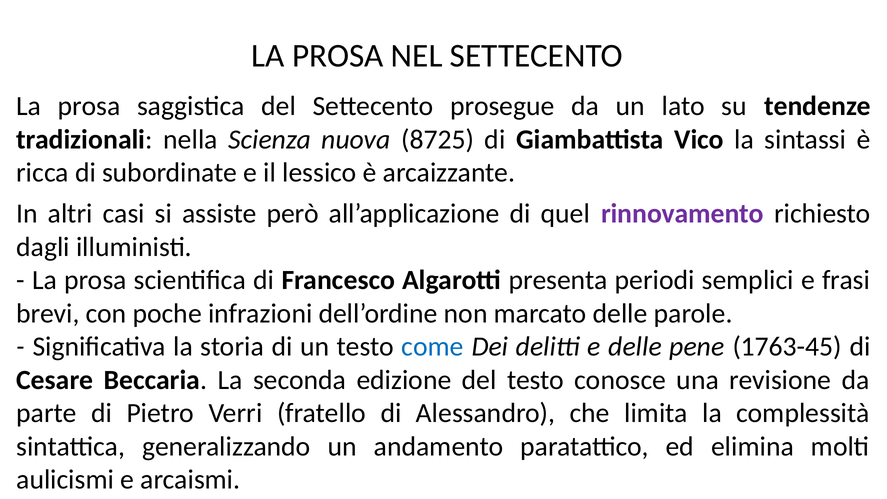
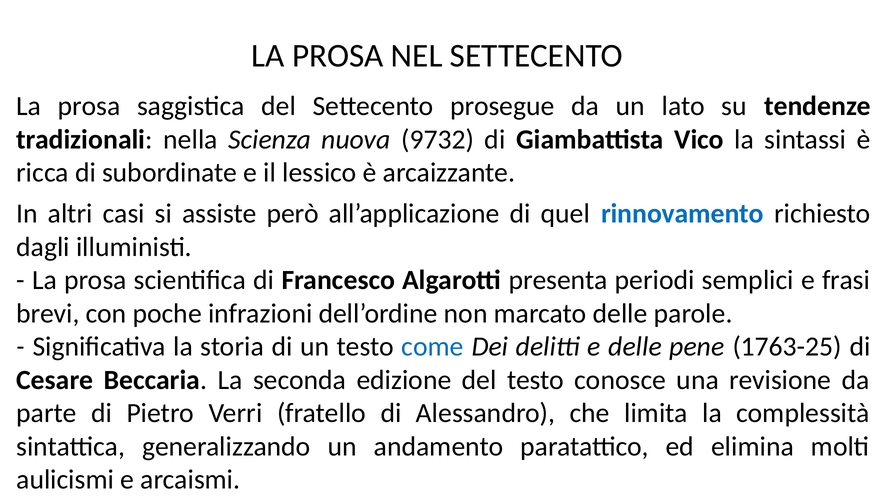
8725: 8725 -> 9732
rinnovamento colour: purple -> blue
1763-45: 1763-45 -> 1763-25
